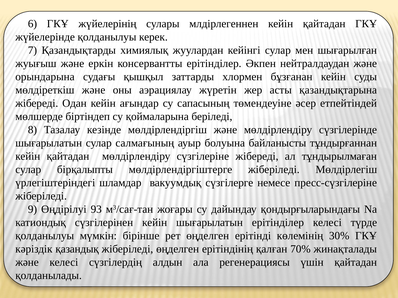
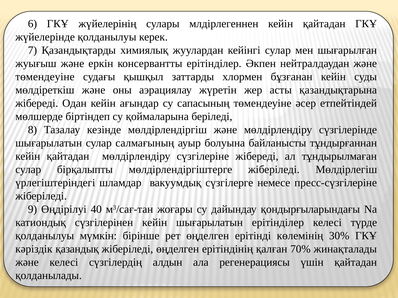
орындарына at (45, 77): орындарына -> төмендеуіне
93: 93 -> 40
